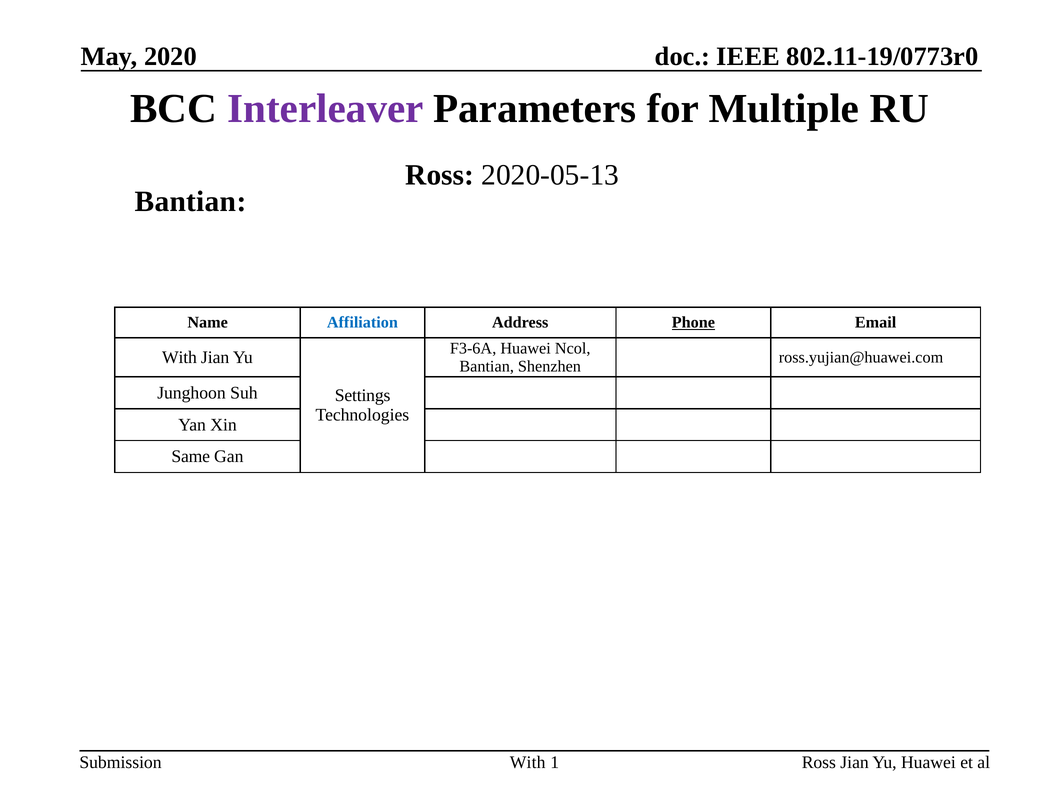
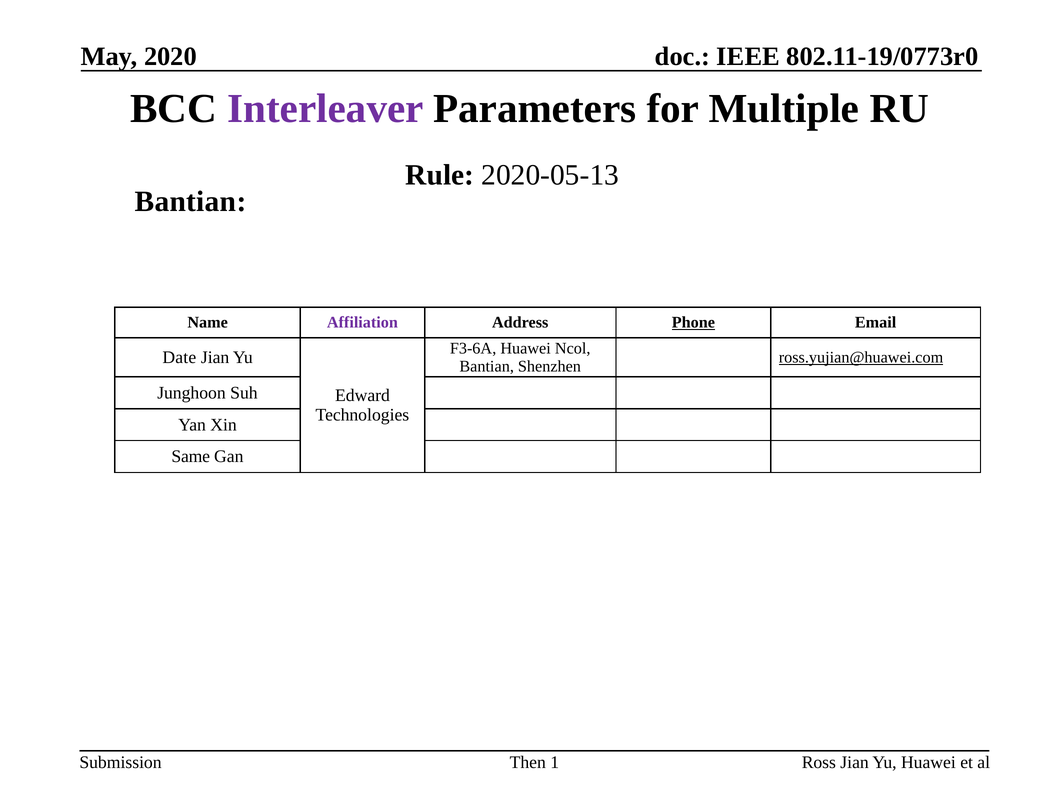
Ross at (440, 175): Ross -> Rule
Affiliation colour: blue -> purple
With at (179, 357): With -> Date
ross.yujian@huawei.com underline: none -> present
Settings: Settings -> Edward
With at (528, 762): With -> Then
